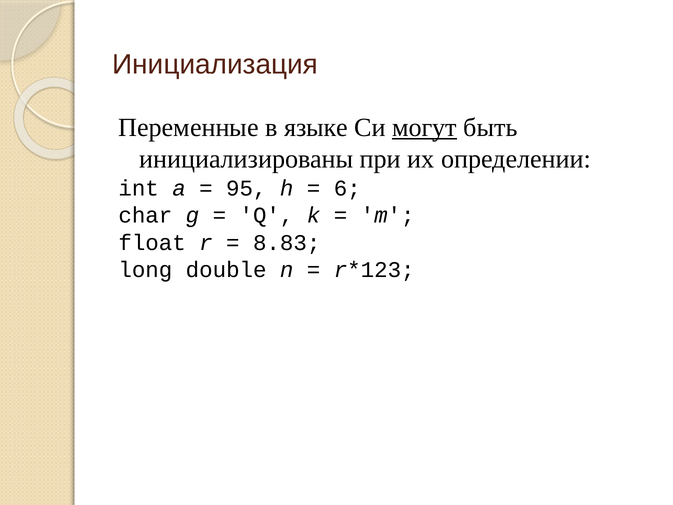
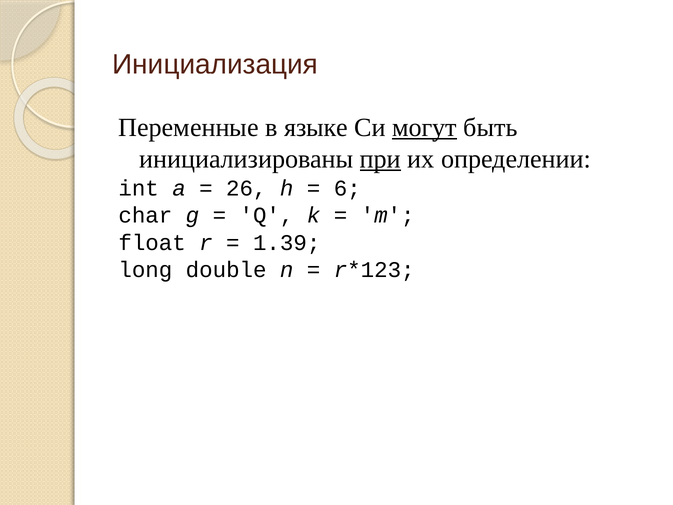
при underline: none -> present
95: 95 -> 26
8.83: 8.83 -> 1.39
